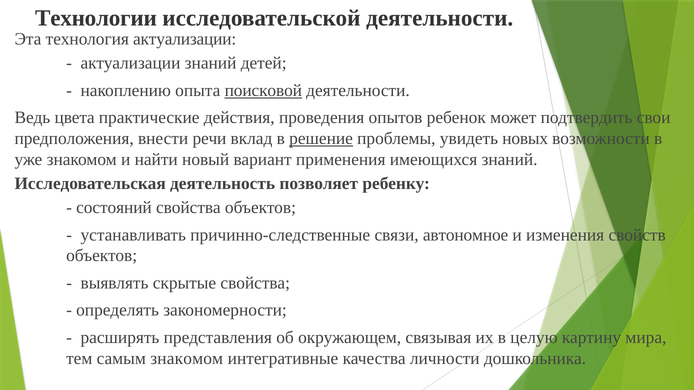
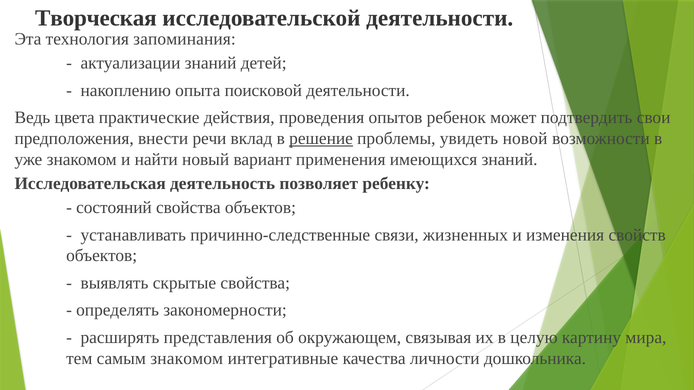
Технологии: Технологии -> Творческая
технология актуализации: актуализации -> запоминания
поисковой underline: present -> none
новых: новых -> новой
автономное: автономное -> жизненных
